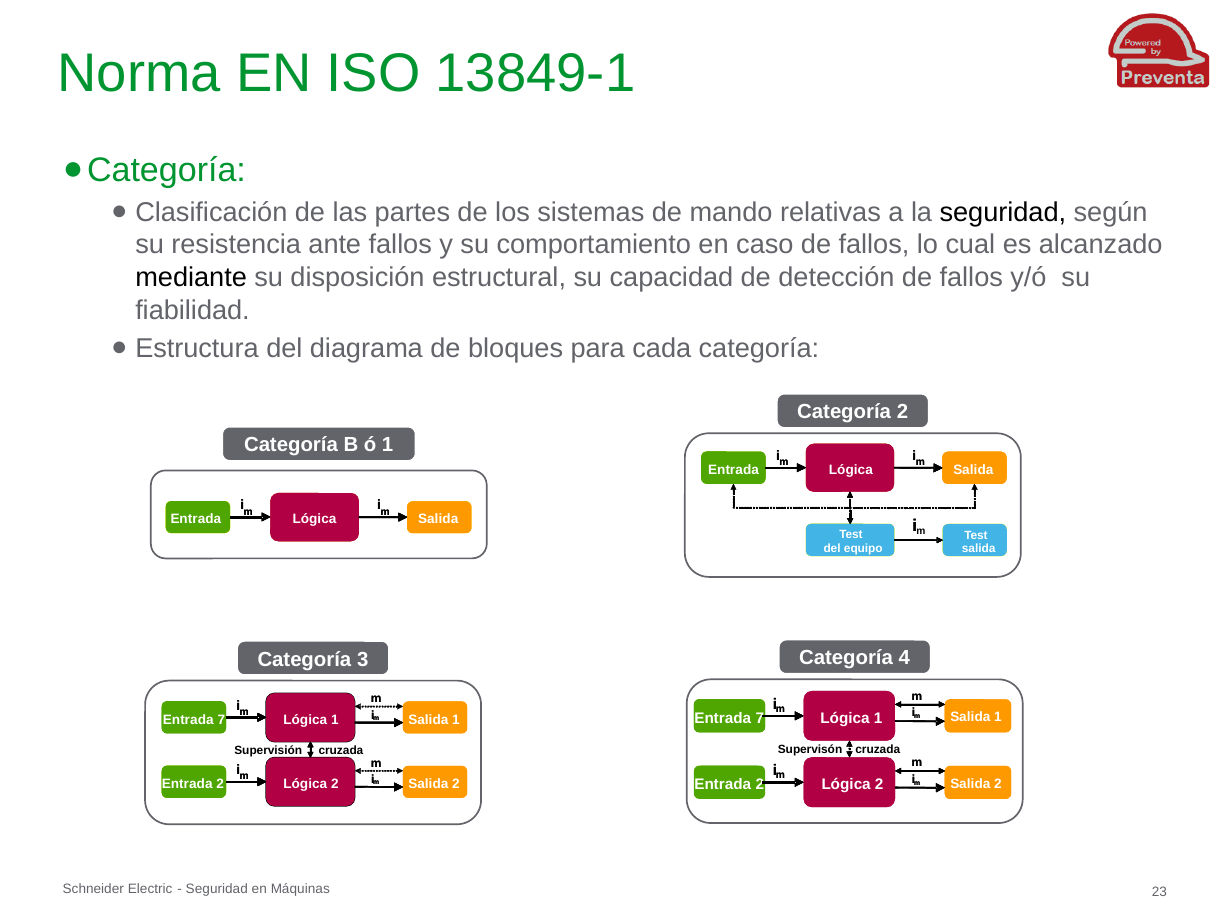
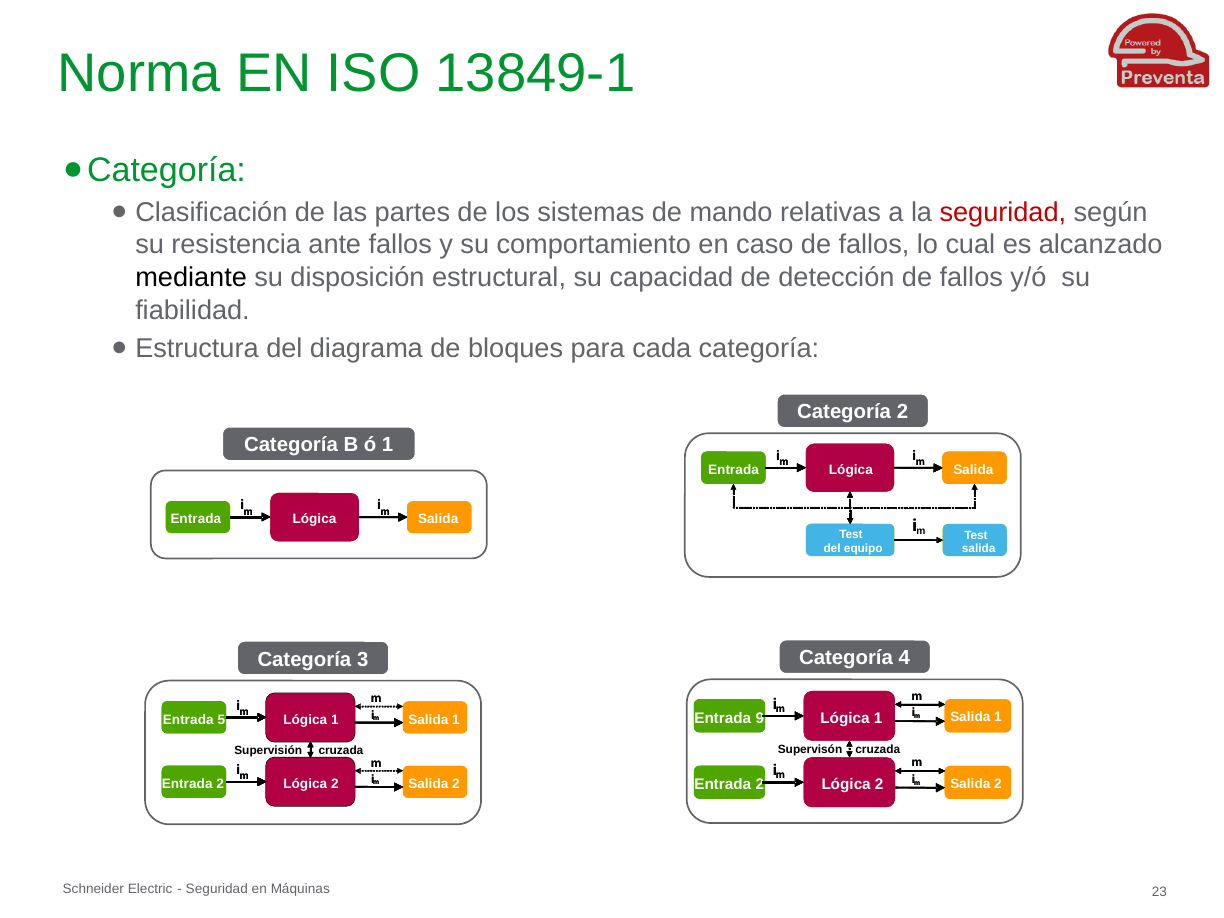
seguridad at (1003, 212) colour: black -> red
7 at (760, 718): 7 -> 9
7 at (221, 720): 7 -> 5
